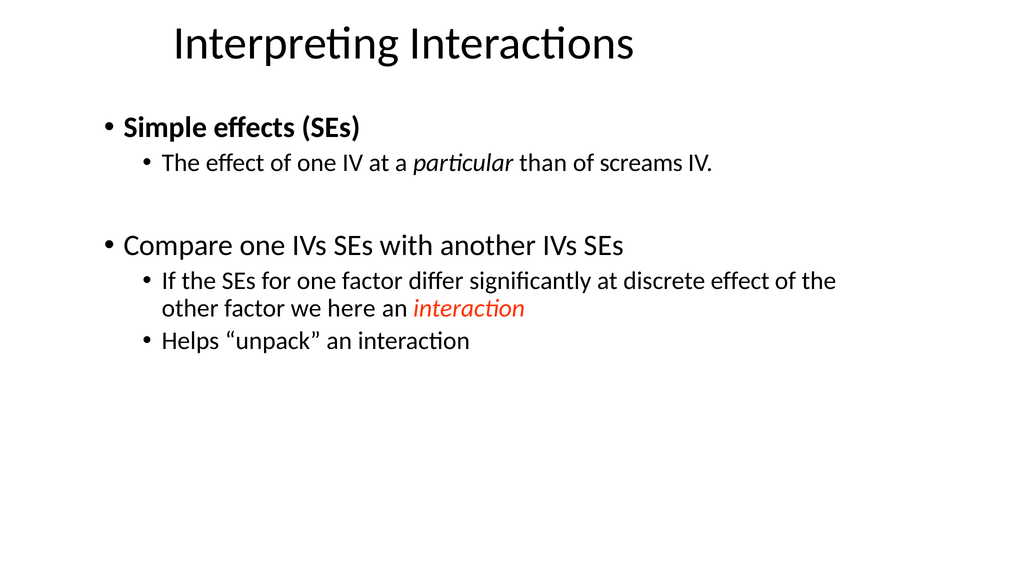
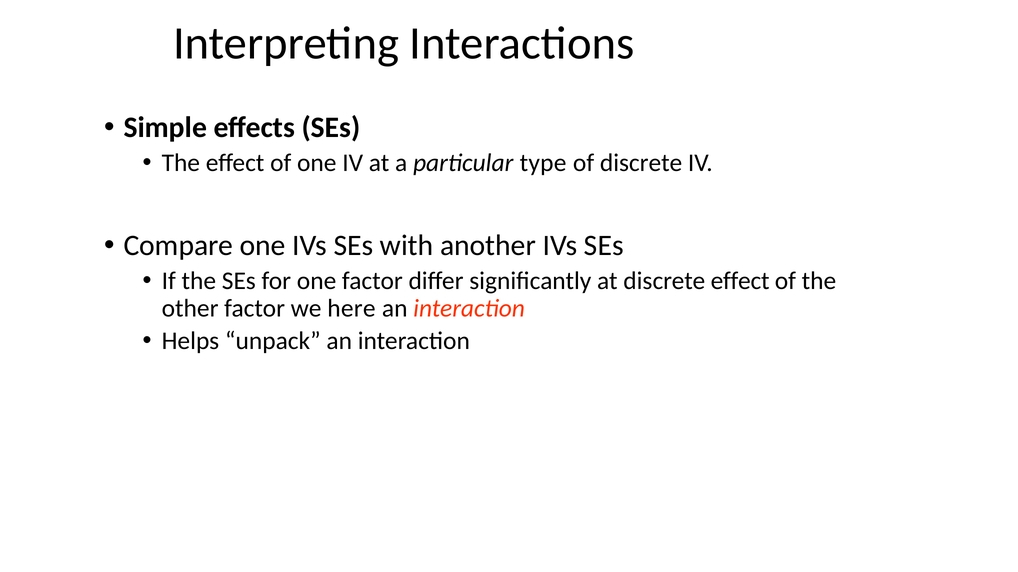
than: than -> type
of screams: screams -> discrete
